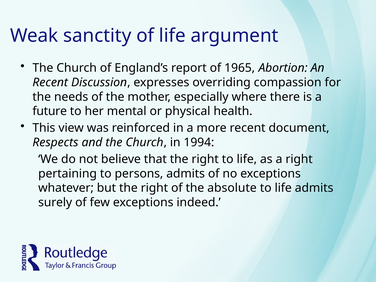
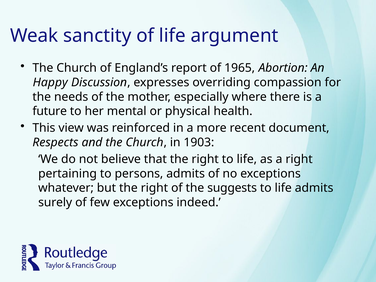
Recent at (50, 82): Recent -> Happy
1994: 1994 -> 1903
absolute: absolute -> suggests
